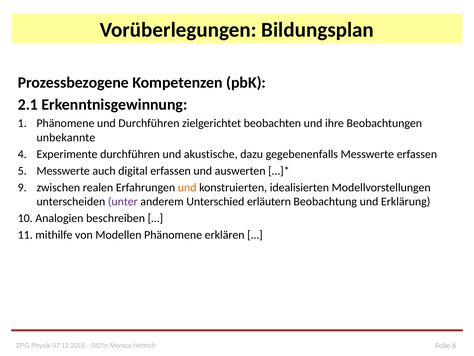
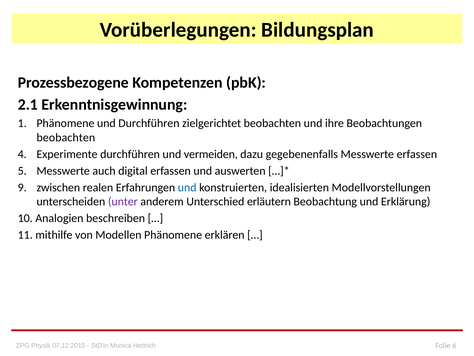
unbekannte at (66, 137): unbekannte -> beobachten
akustische: akustische -> vermeiden
und at (187, 187) colour: orange -> blue
